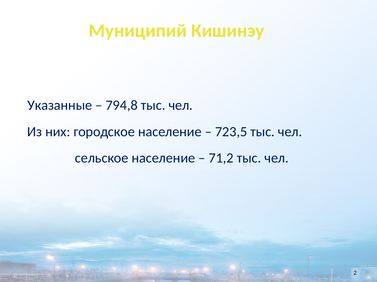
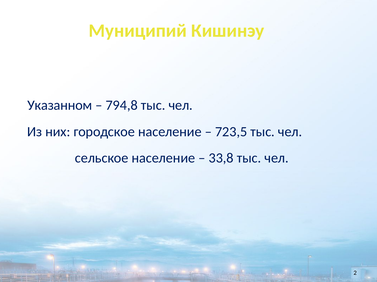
Указанные: Указанные -> Указанном
71,2: 71,2 -> 33,8
